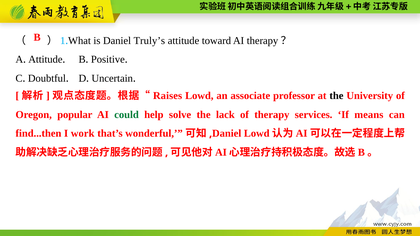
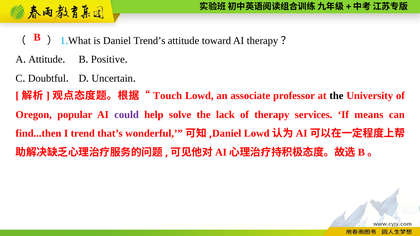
Truly’s: Truly’s -> Trend’s
Raises: Raises -> Touch
could colour: green -> purple
work: work -> trend
